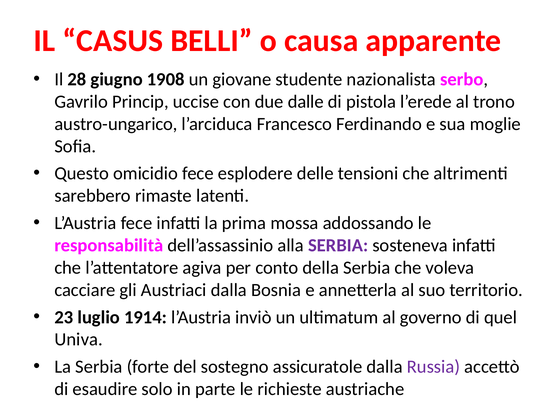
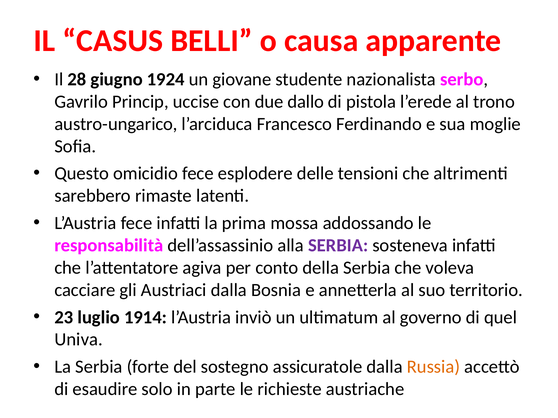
1908: 1908 -> 1924
dalle: dalle -> dallo
Russia colour: purple -> orange
